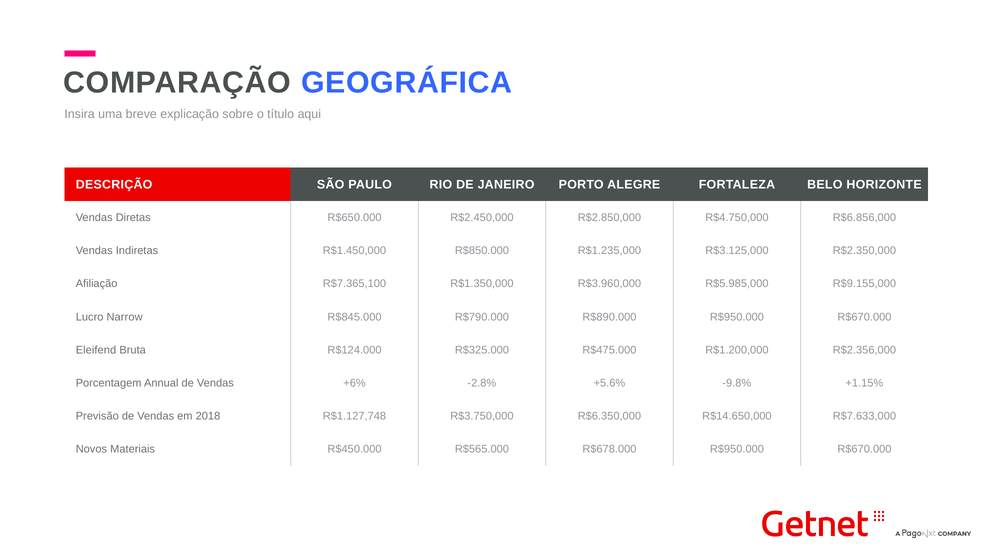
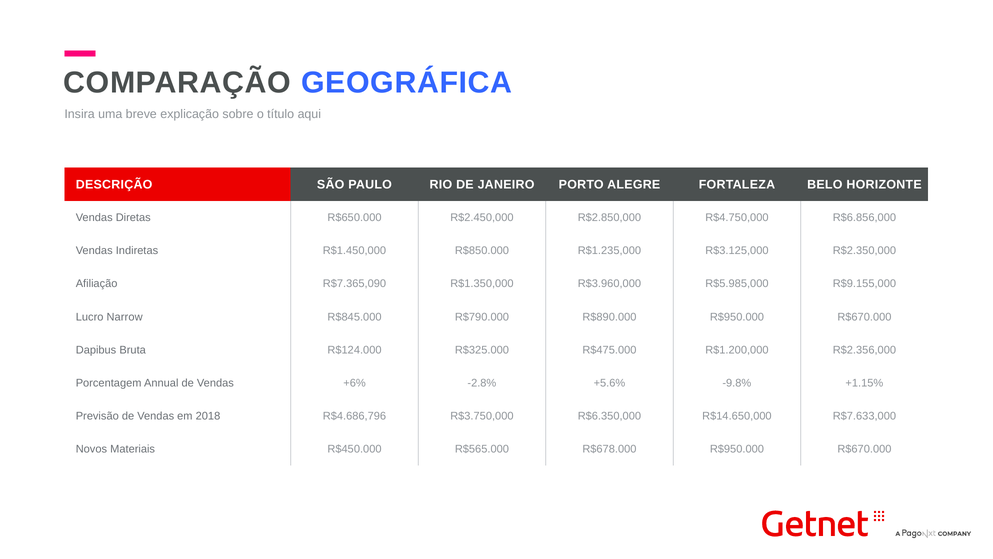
R$7.365,100: R$7.365,100 -> R$7.365,090
Eleifend: Eleifend -> Dapibus
R$1.127,748: R$1.127,748 -> R$4.686,796
